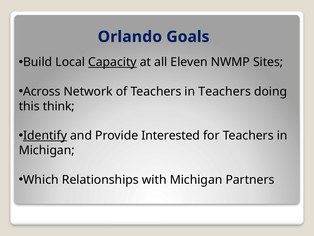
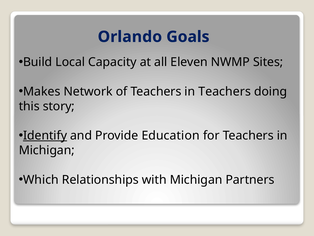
Capacity underline: present -> none
Across: Across -> Makes
think: think -> story
Interested: Interested -> Education
